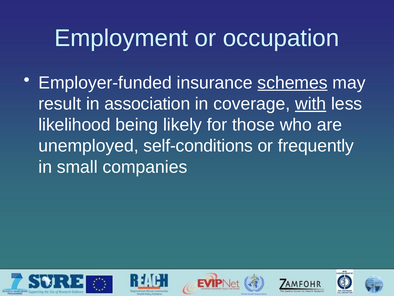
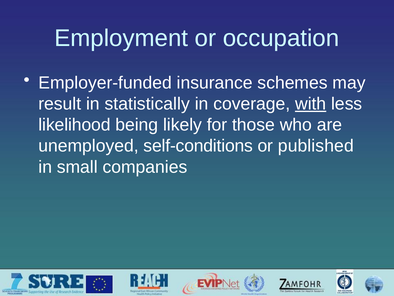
schemes underline: present -> none
association: association -> statistically
frequently: frequently -> published
